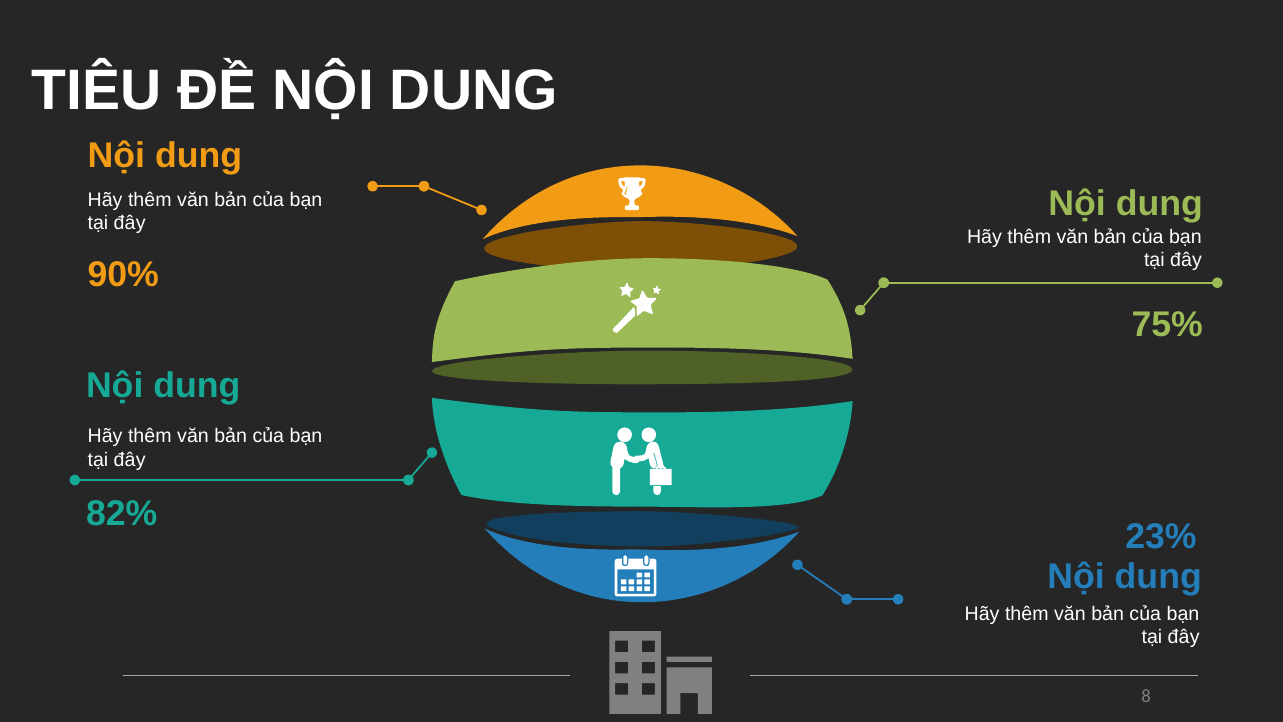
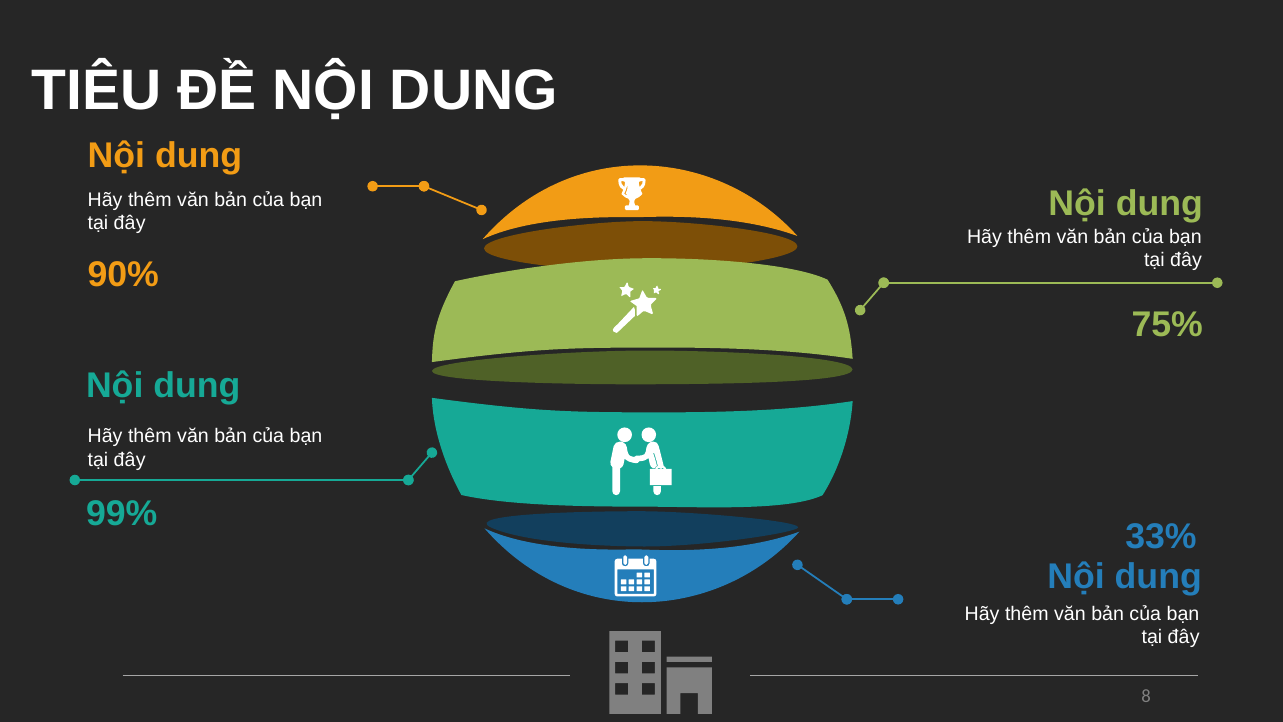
82%: 82% -> 99%
23%: 23% -> 33%
